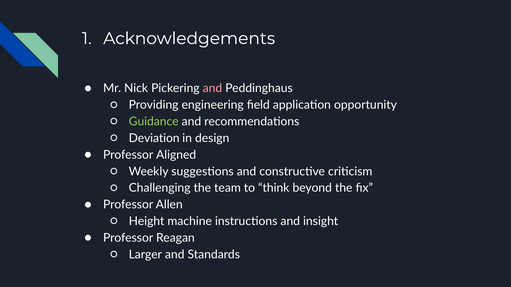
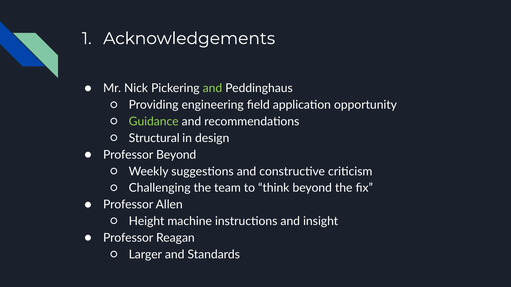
and at (212, 88) colour: pink -> light green
Deviation: Deviation -> Structural
Professor Aligned: Aligned -> Beyond
